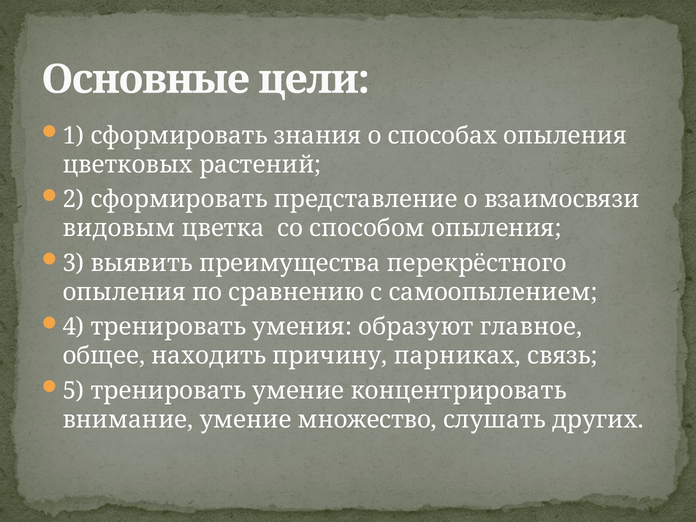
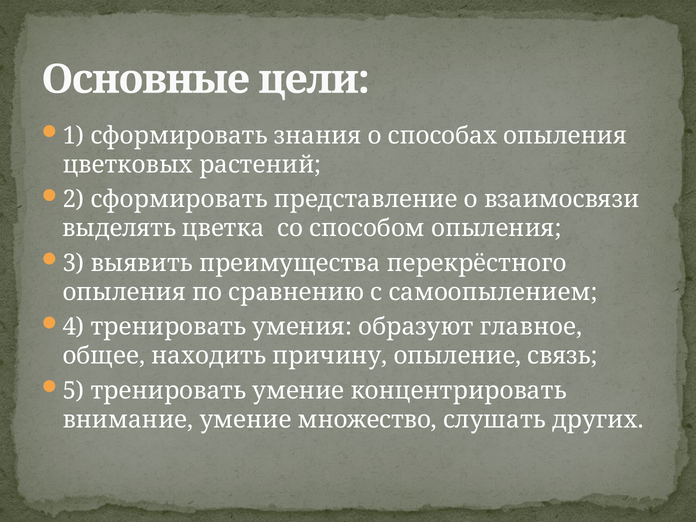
видовым: видовым -> выделять
парниках: парниках -> опыление
